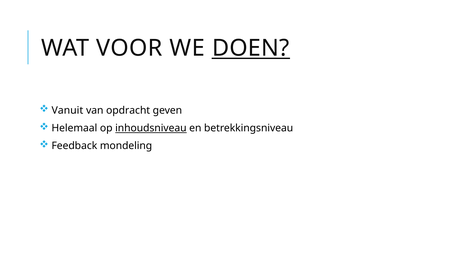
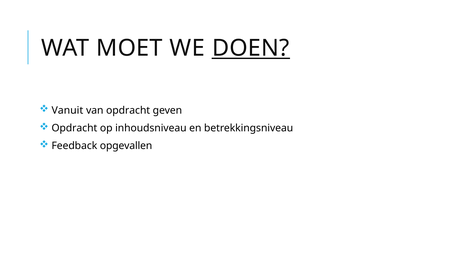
VOOR: VOOR -> MOET
Helemaal at (74, 128): Helemaal -> Opdracht
inhoudsniveau underline: present -> none
mondeling: mondeling -> opgevallen
